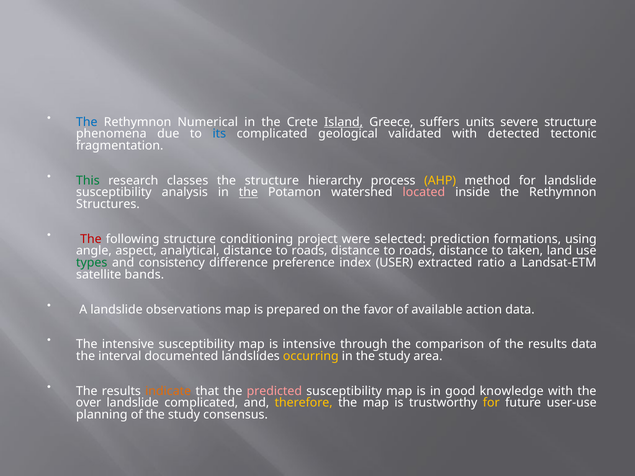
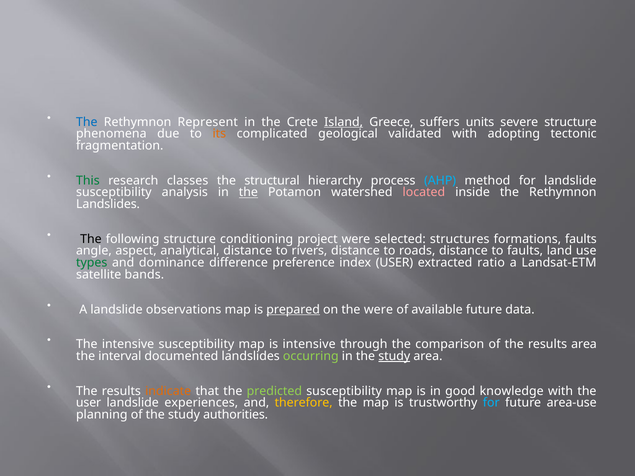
Numerical: Numerical -> Represent
its colour: blue -> orange
detected: detected -> adopting
the structure: structure -> structural
AHP colour: yellow -> light blue
Structures at (108, 204): Structures -> Landslides
The at (91, 239) colour: red -> black
prediction: prediction -> structures
formations using: using -> faults
roads at (309, 251): roads -> rivers
to taken: taken -> faults
consistency: consistency -> dominance
prepared underline: none -> present
the favor: favor -> were
available action: action -> future
results data: data -> area
occurring colour: yellow -> light green
study at (394, 356) underline: none -> present
predicted colour: pink -> light green
over at (89, 403): over -> user
landslide complicated: complicated -> experiences
for at (491, 403) colour: yellow -> light blue
user-use: user-use -> area-use
consensus: consensus -> authorities
